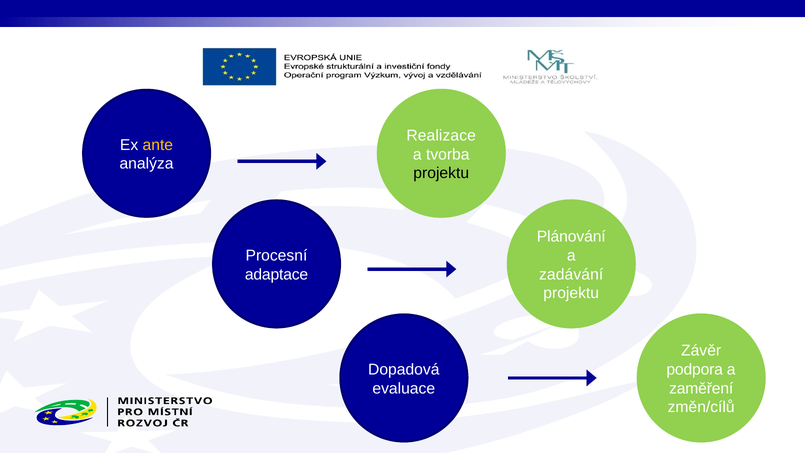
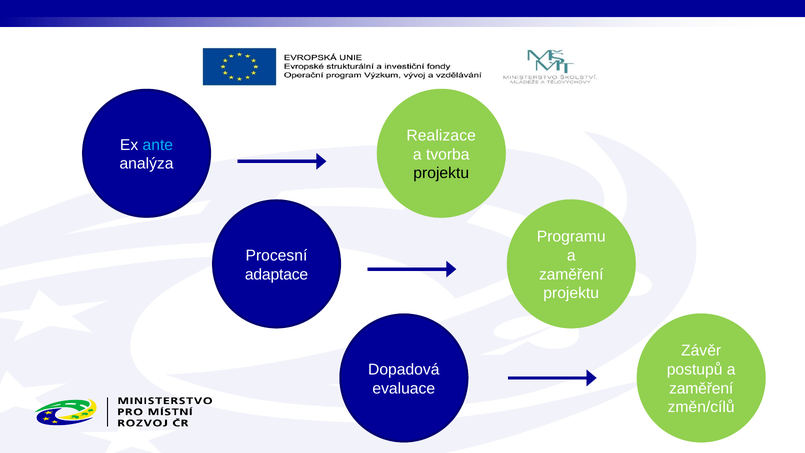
ante colour: yellow -> light blue
Plánování: Plánování -> Programu
zadávání at (571, 274): zadávání -> zaměření
podpora: podpora -> postupů
